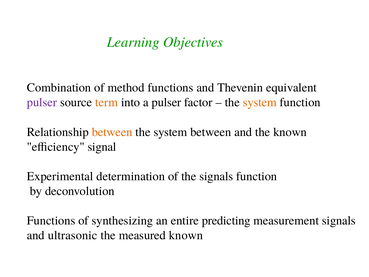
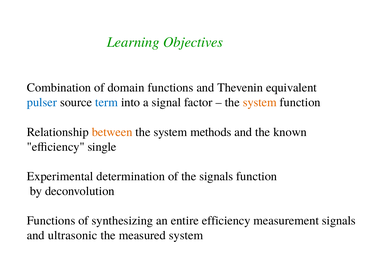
method: method -> domain
pulser at (42, 102) colour: purple -> blue
term colour: orange -> blue
a pulser: pulser -> signal
system between: between -> methods
signal: signal -> single
entire predicting: predicting -> efficiency
measured known: known -> system
